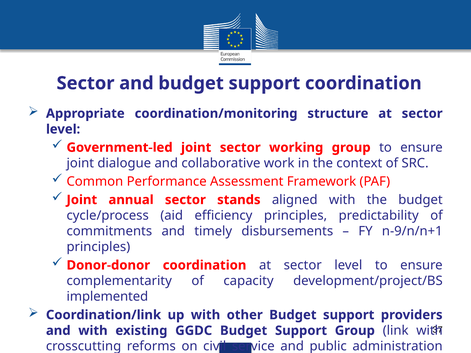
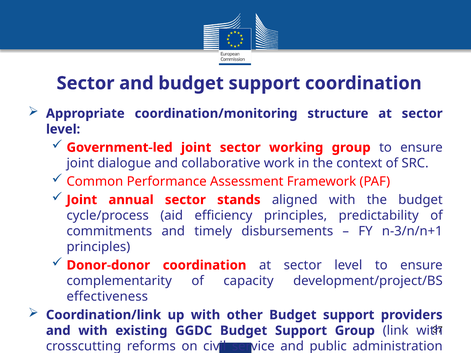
n-9/n/n+1: n-9/n/n+1 -> n-3/n/n+1
implemented: implemented -> effectiveness
